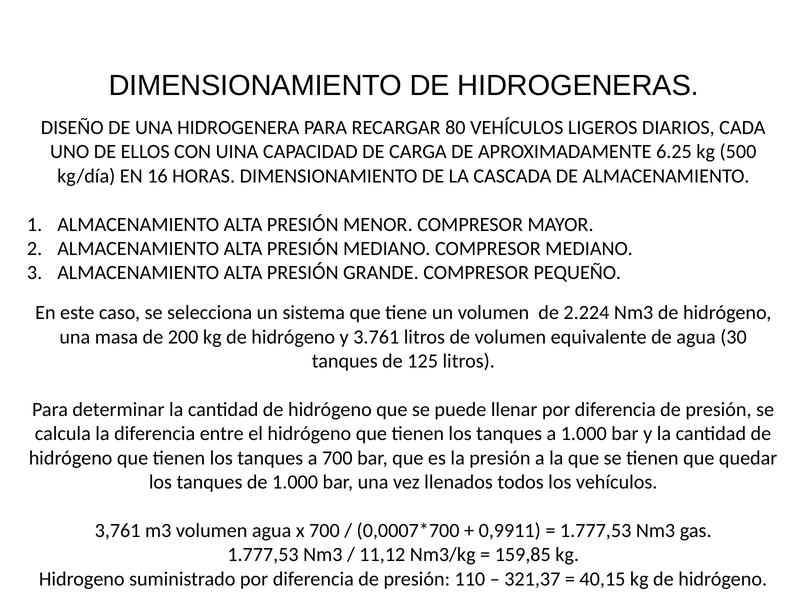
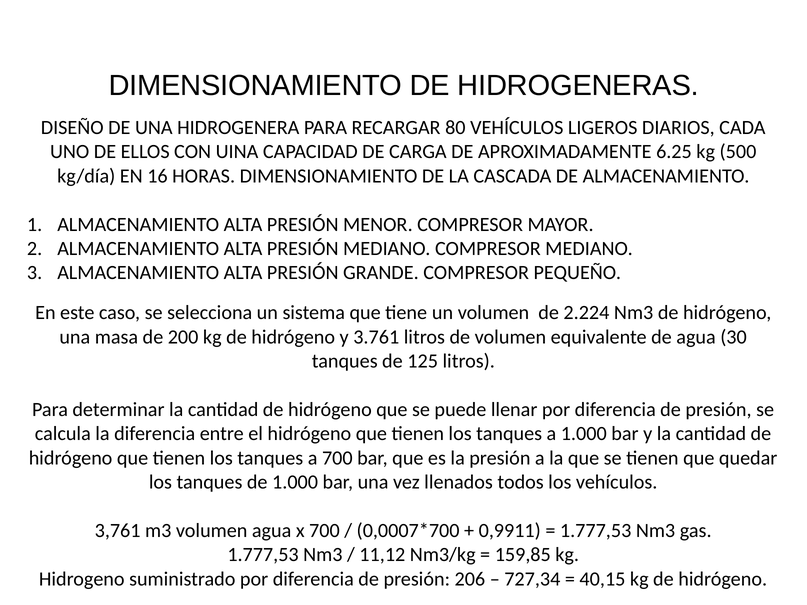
110: 110 -> 206
321,37: 321,37 -> 727,34
